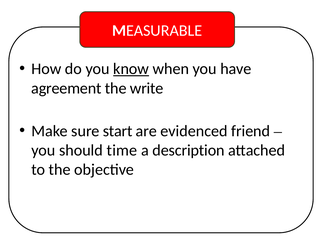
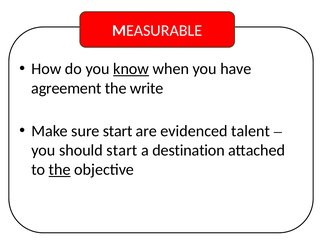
friend: friend -> talent
should time: time -> start
description: description -> destination
the at (60, 169) underline: none -> present
